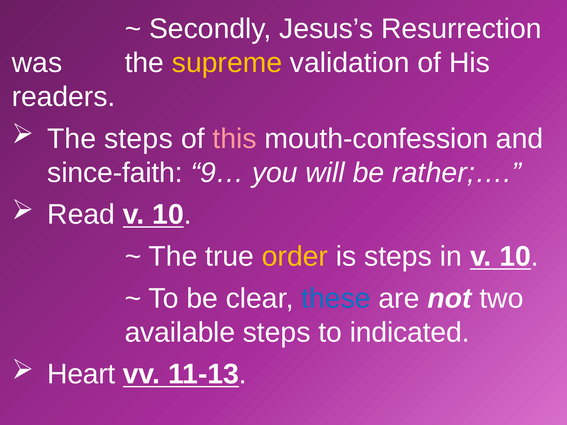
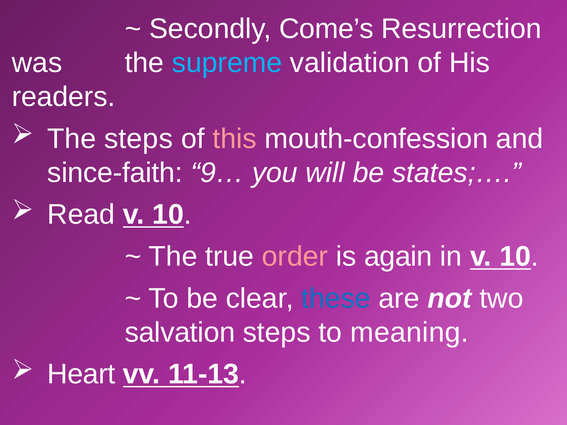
Jesus’s: Jesus’s -> Come’s
supreme colour: yellow -> light blue
rather;…: rather;… -> states;…
order colour: yellow -> pink
is steps: steps -> again
available: available -> salvation
indicated: indicated -> meaning
